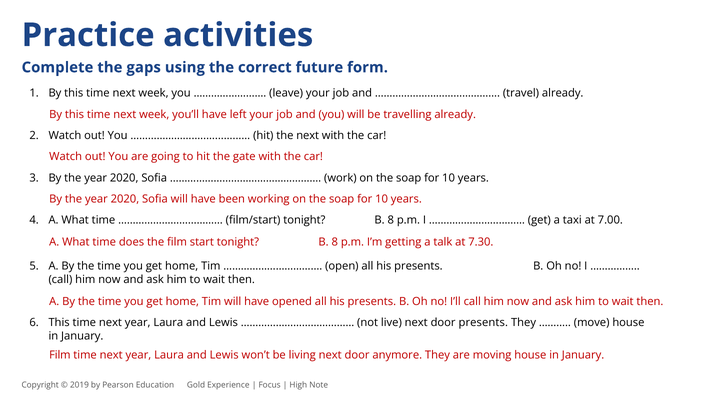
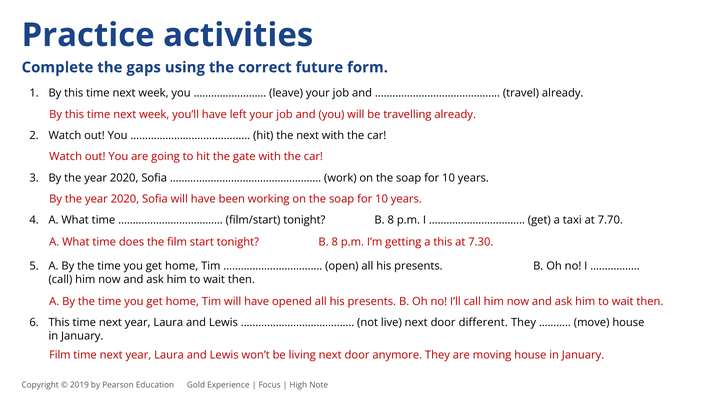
7.00: 7.00 -> 7.70
a talk: talk -> this
door presents: presents -> different
